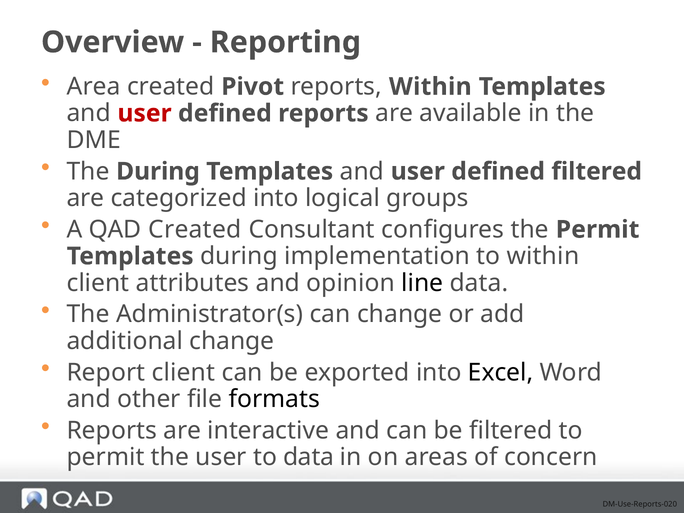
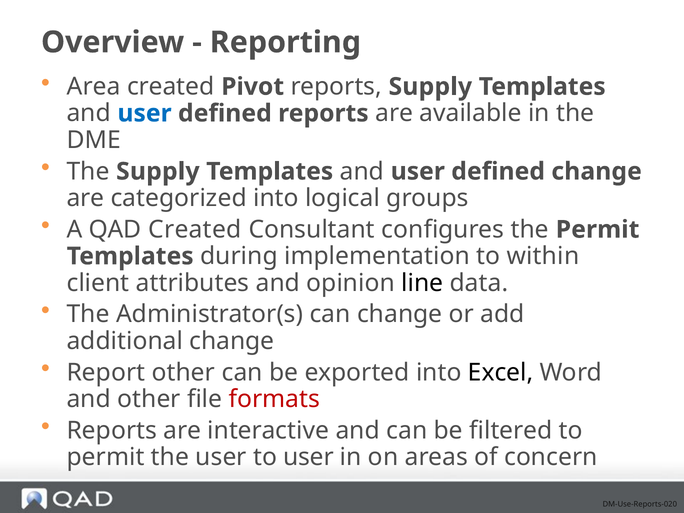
reports Within: Within -> Supply
user at (145, 113) colour: red -> blue
The During: During -> Supply
defined filtered: filtered -> change
Report client: client -> other
formats colour: black -> red
to data: data -> user
